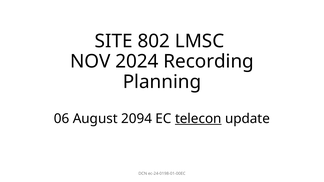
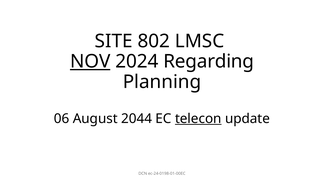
NOV underline: none -> present
Recording: Recording -> Regarding
2094: 2094 -> 2044
